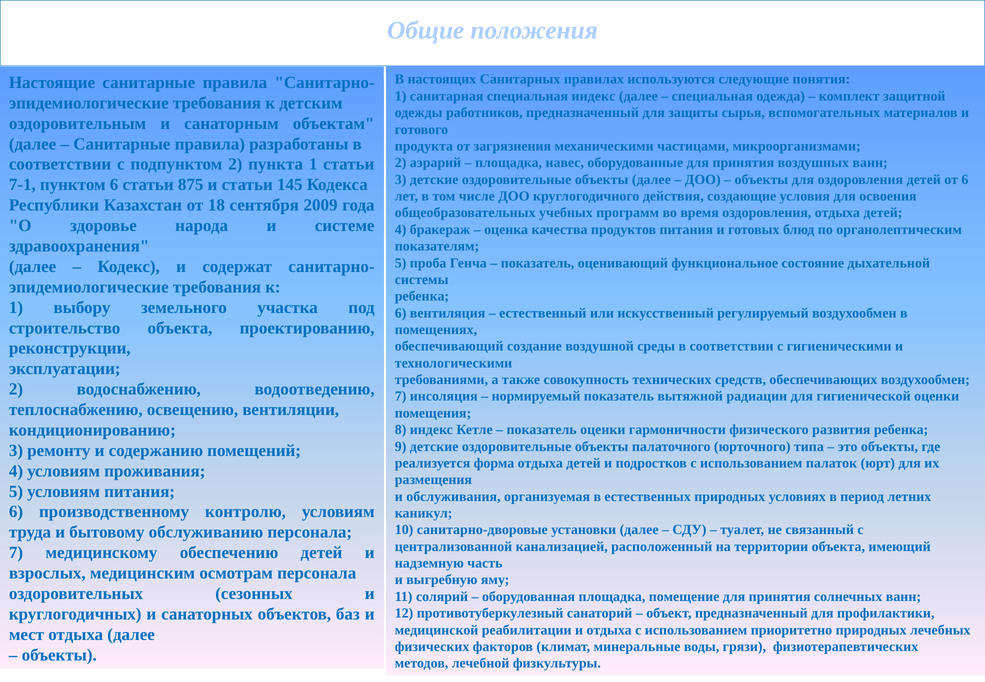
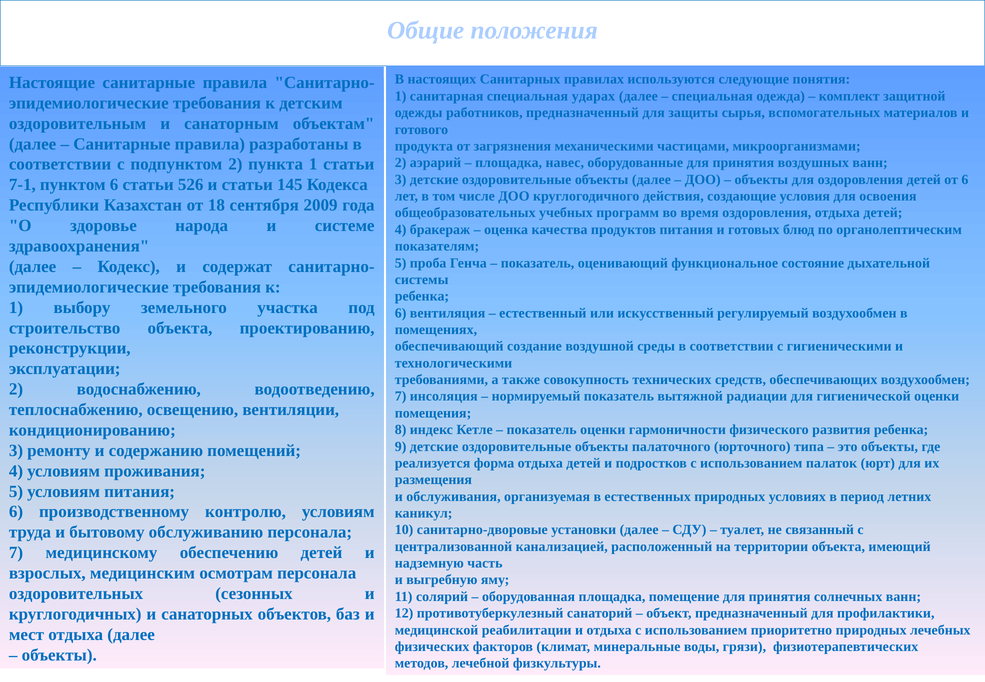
специальная индекс: индекс -> ударах
875: 875 -> 526
